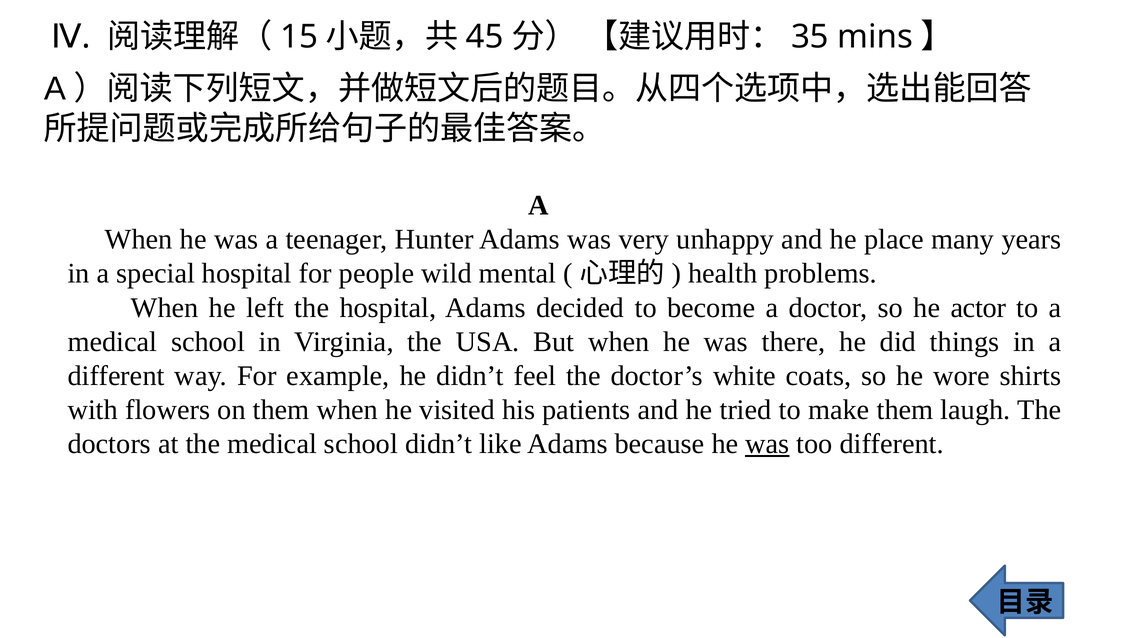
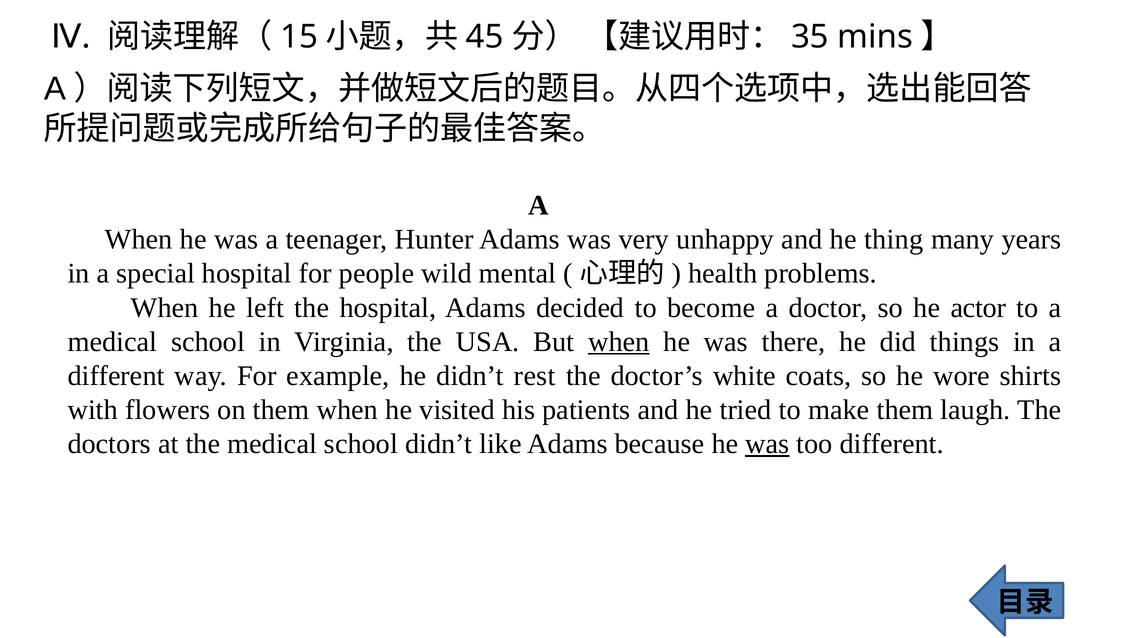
place: place -> thing
when at (619, 342) underline: none -> present
feel: feel -> rest
